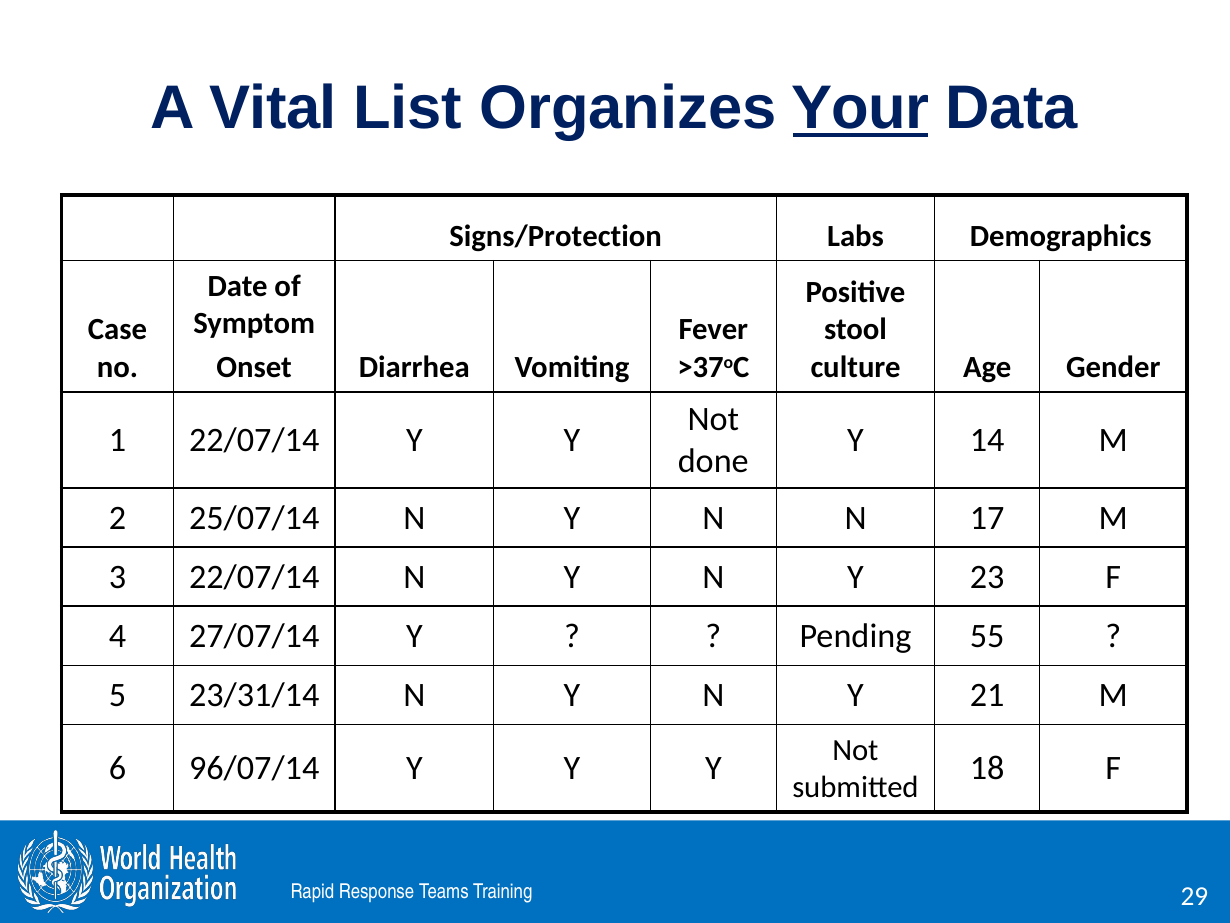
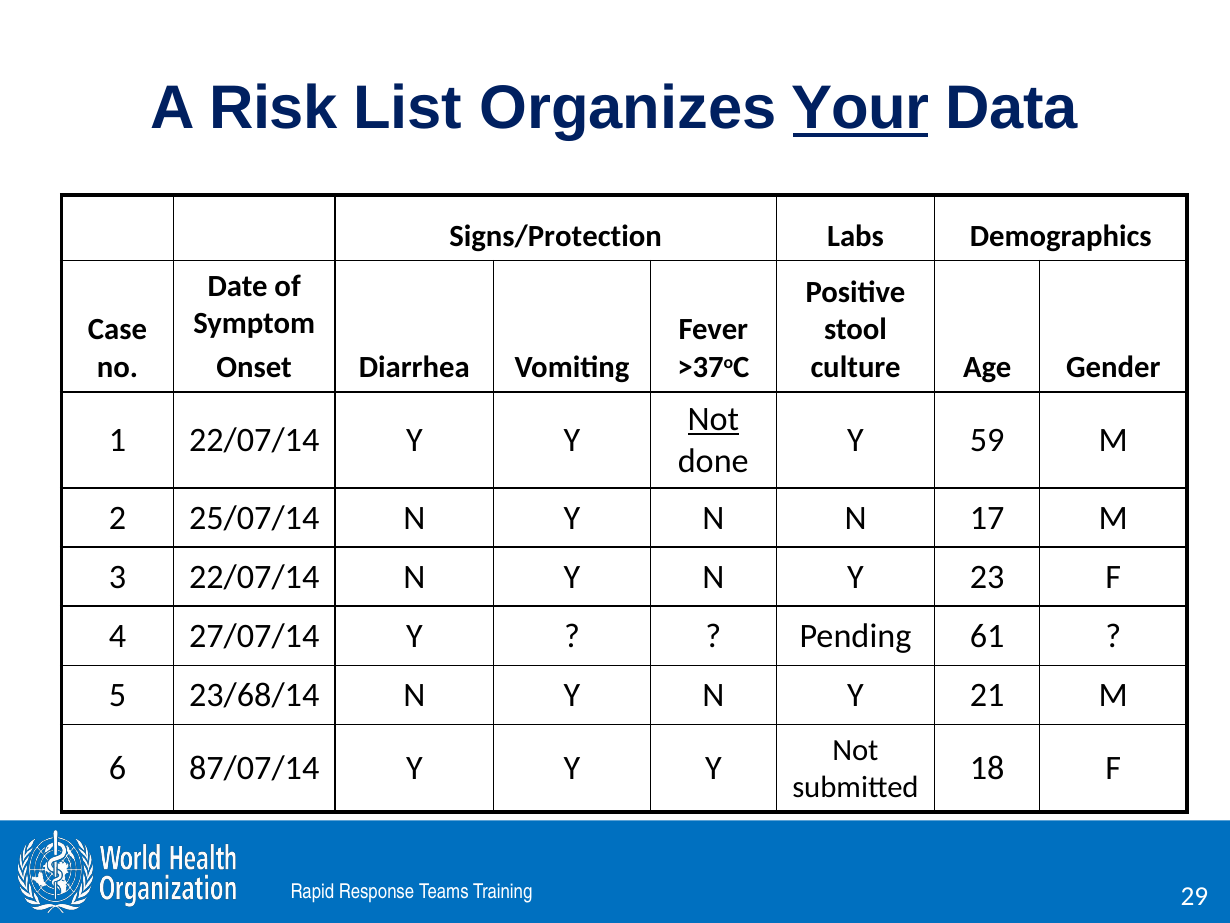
Vital: Vital -> Risk
Not at (713, 419) underline: none -> present
14: 14 -> 59
55: 55 -> 61
23/31/14: 23/31/14 -> 23/68/14
96/07/14: 96/07/14 -> 87/07/14
